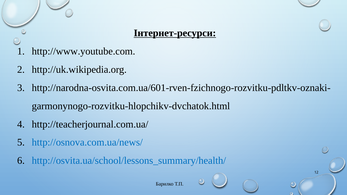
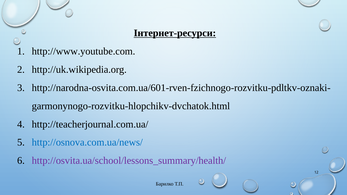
http://osvita.ua/school/lessons_summary/health/ colour: blue -> purple
